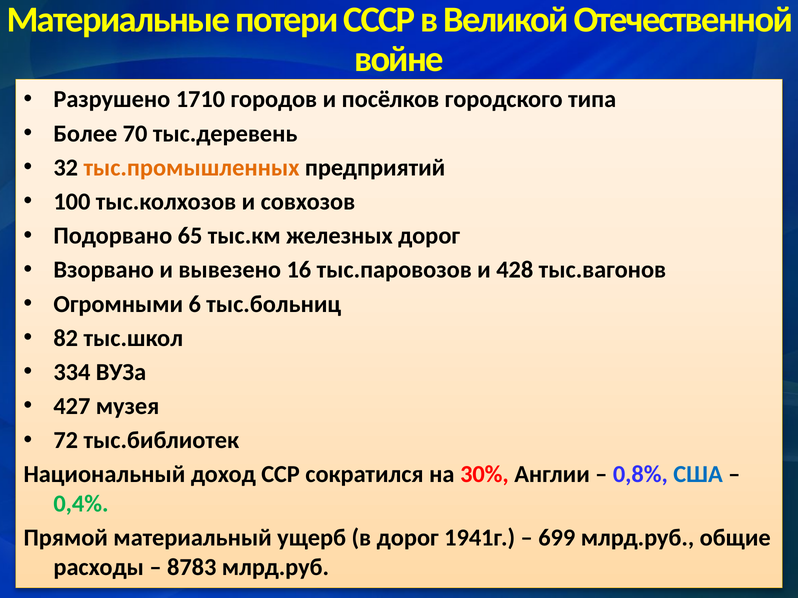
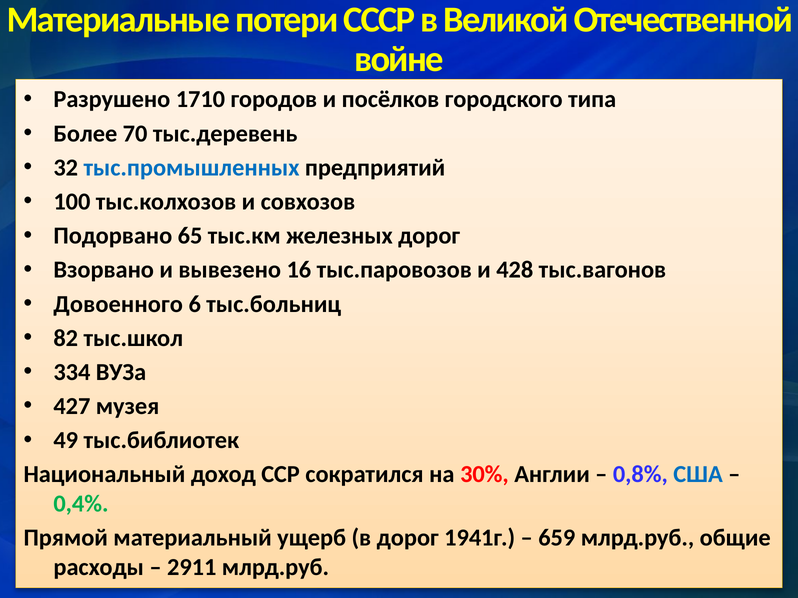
тыс.промышленных colour: orange -> blue
Огромными: Огромными -> Довоенного
72: 72 -> 49
699: 699 -> 659
8783: 8783 -> 2911
